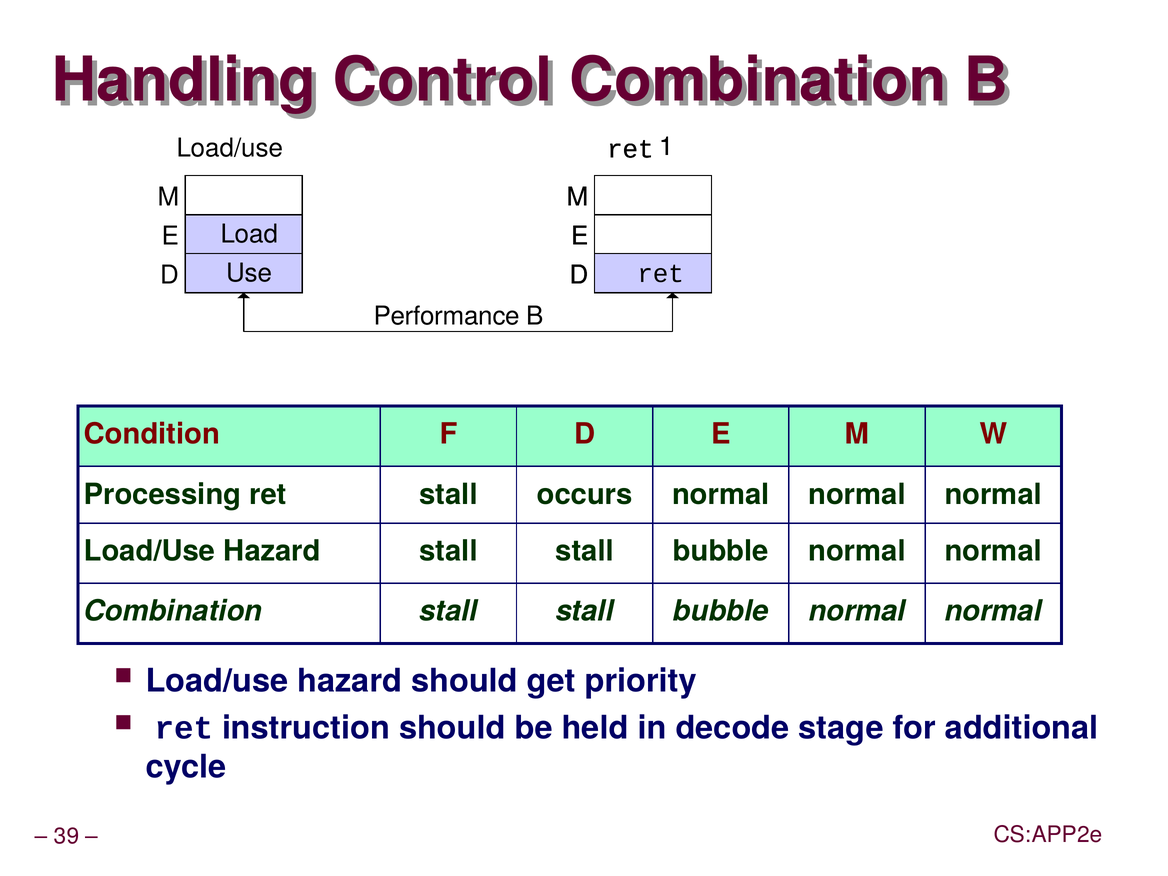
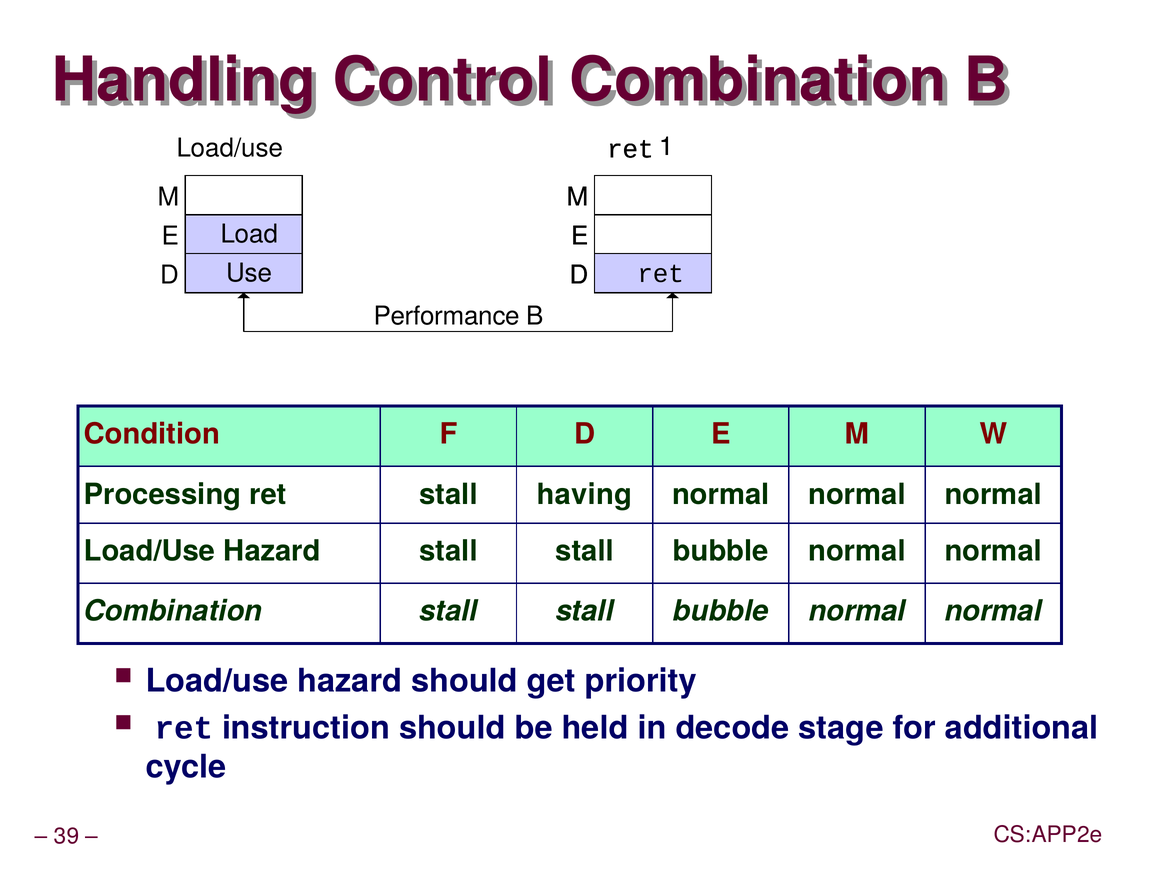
occurs: occurs -> having
